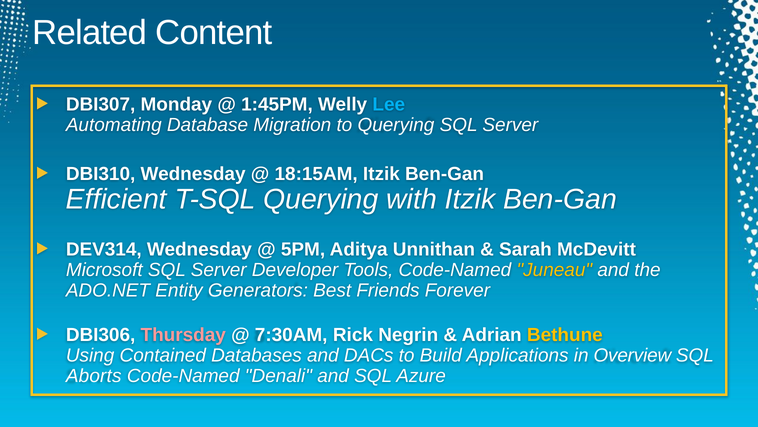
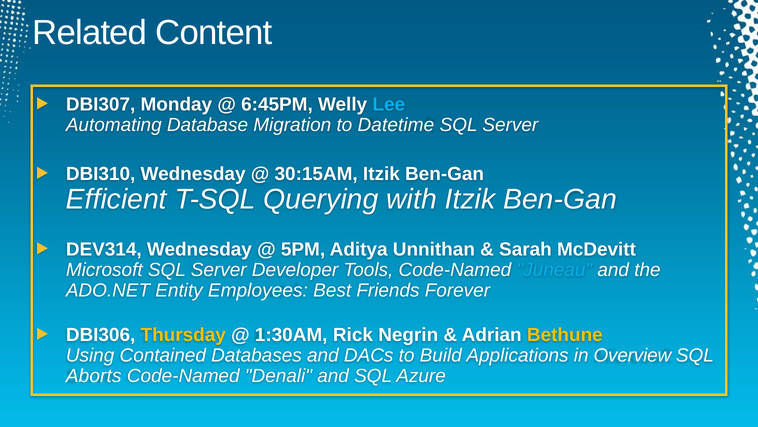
1:45PM: 1:45PM -> 6:45PM
to Querying: Querying -> Datetime
18:15AM: 18:15AM -> 30:15AM
Juneau colour: yellow -> light blue
Generators: Generators -> Employees
Thursday colour: pink -> yellow
7:30AM: 7:30AM -> 1:30AM
